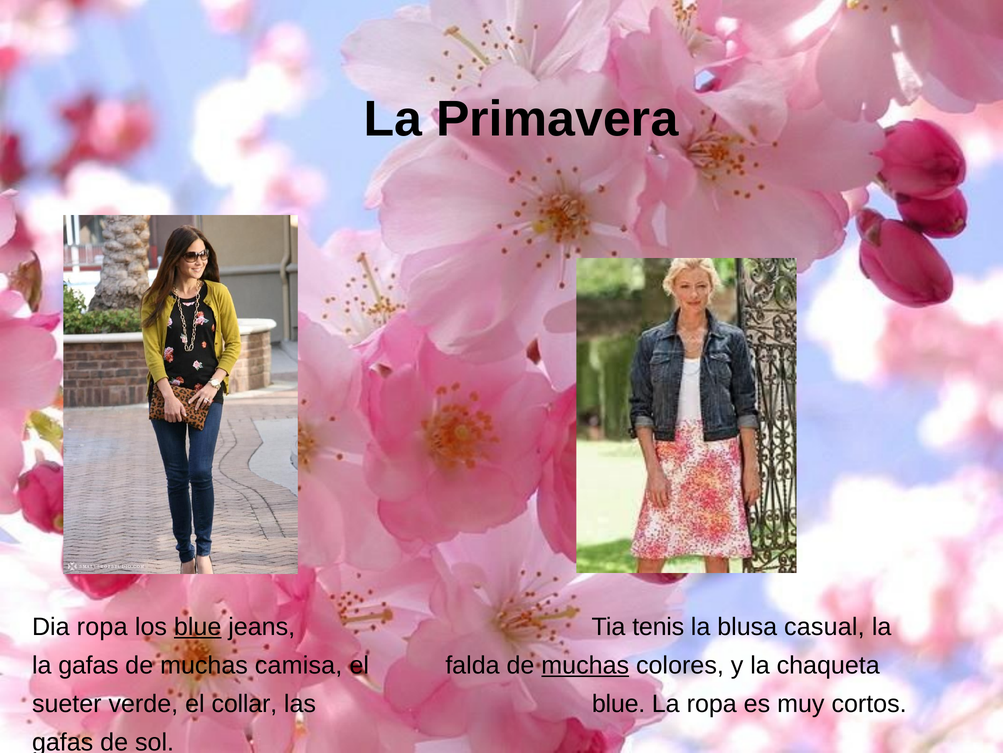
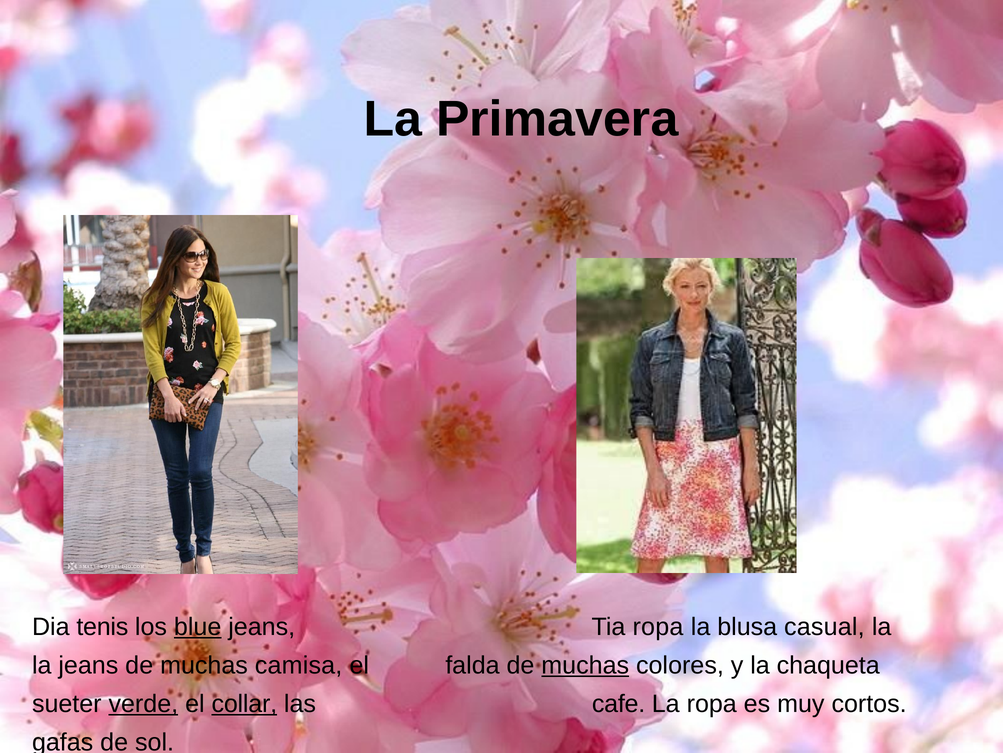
Dia ropa: ropa -> tenis
Tia tenis: tenis -> ropa
la gafas: gafas -> jeans
verde underline: none -> present
collar underline: none -> present
las blue: blue -> cafe
